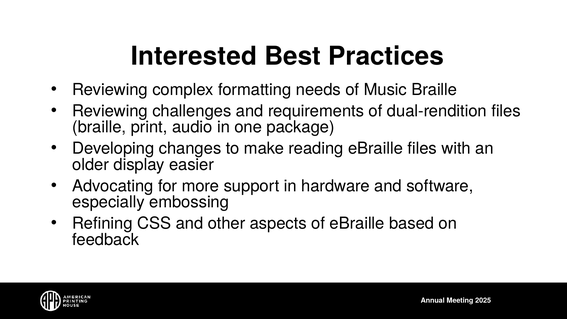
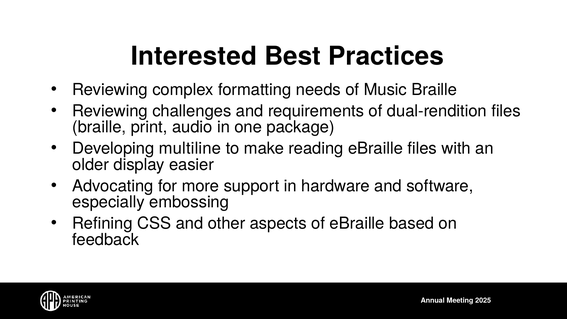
changes: changes -> multiline
